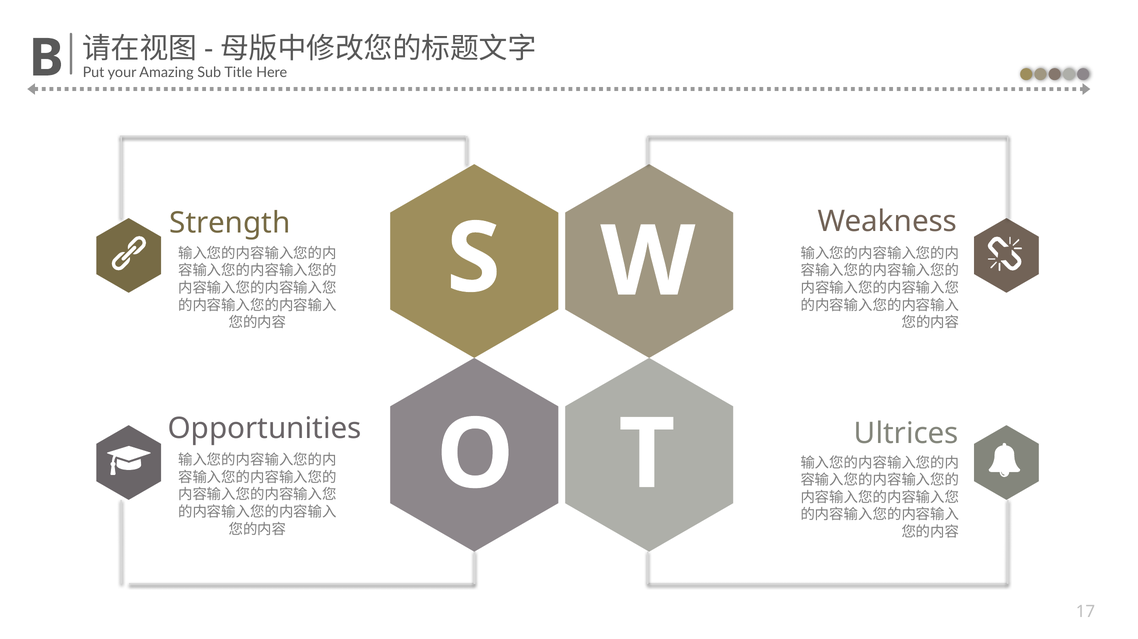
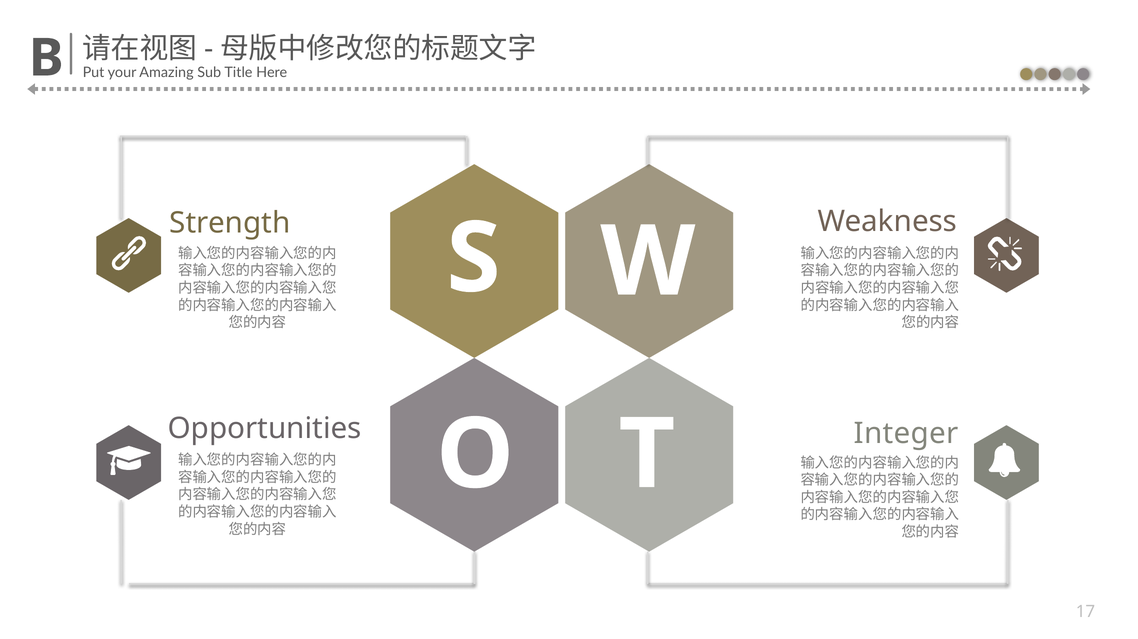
Ultrices: Ultrices -> Integer
